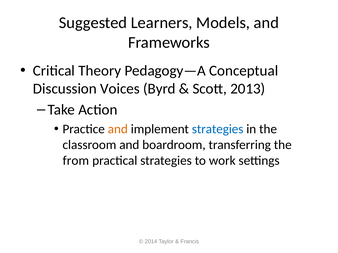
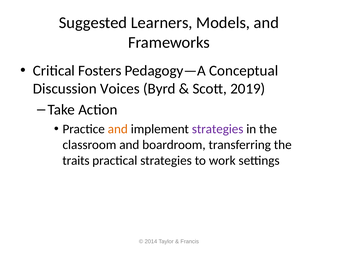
Theory: Theory -> Fosters
2013: 2013 -> 2019
strategies at (218, 129) colour: blue -> purple
from: from -> traits
